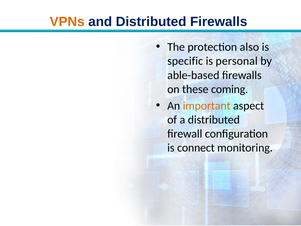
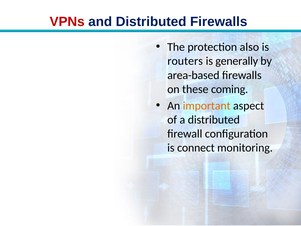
VPNs colour: orange -> red
specific: specific -> routers
personal: personal -> generally
able-based: able-based -> area-based
